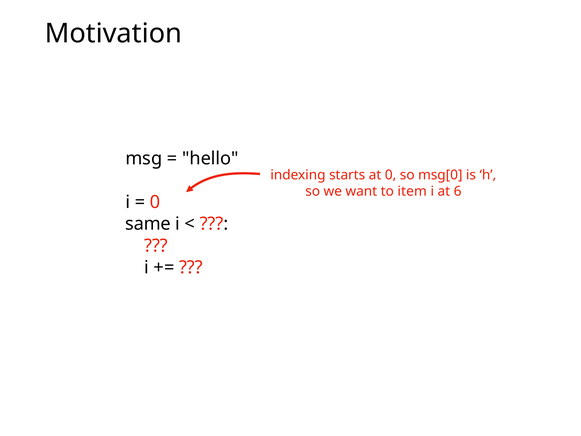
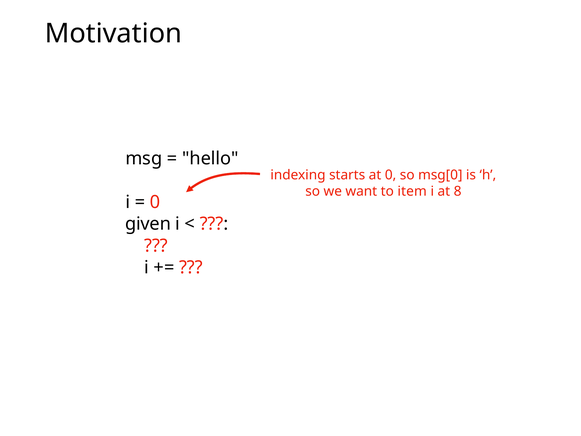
6: 6 -> 8
same: same -> given
